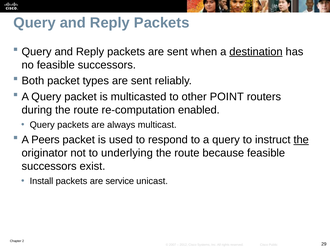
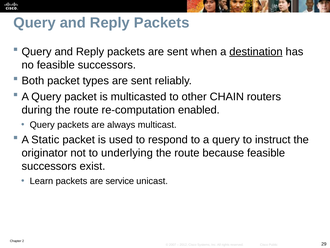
POINT: POINT -> CHAIN
Peers: Peers -> Static
the at (301, 140) underline: present -> none
Install: Install -> Learn
